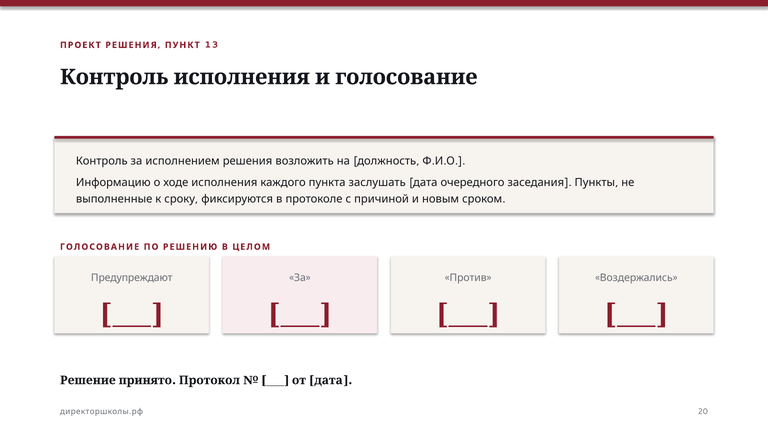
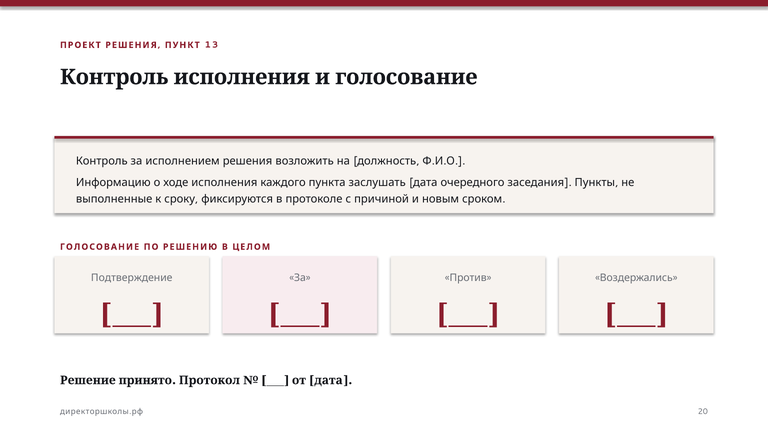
Предупреждают: Предупреждают -> Подтверждение
